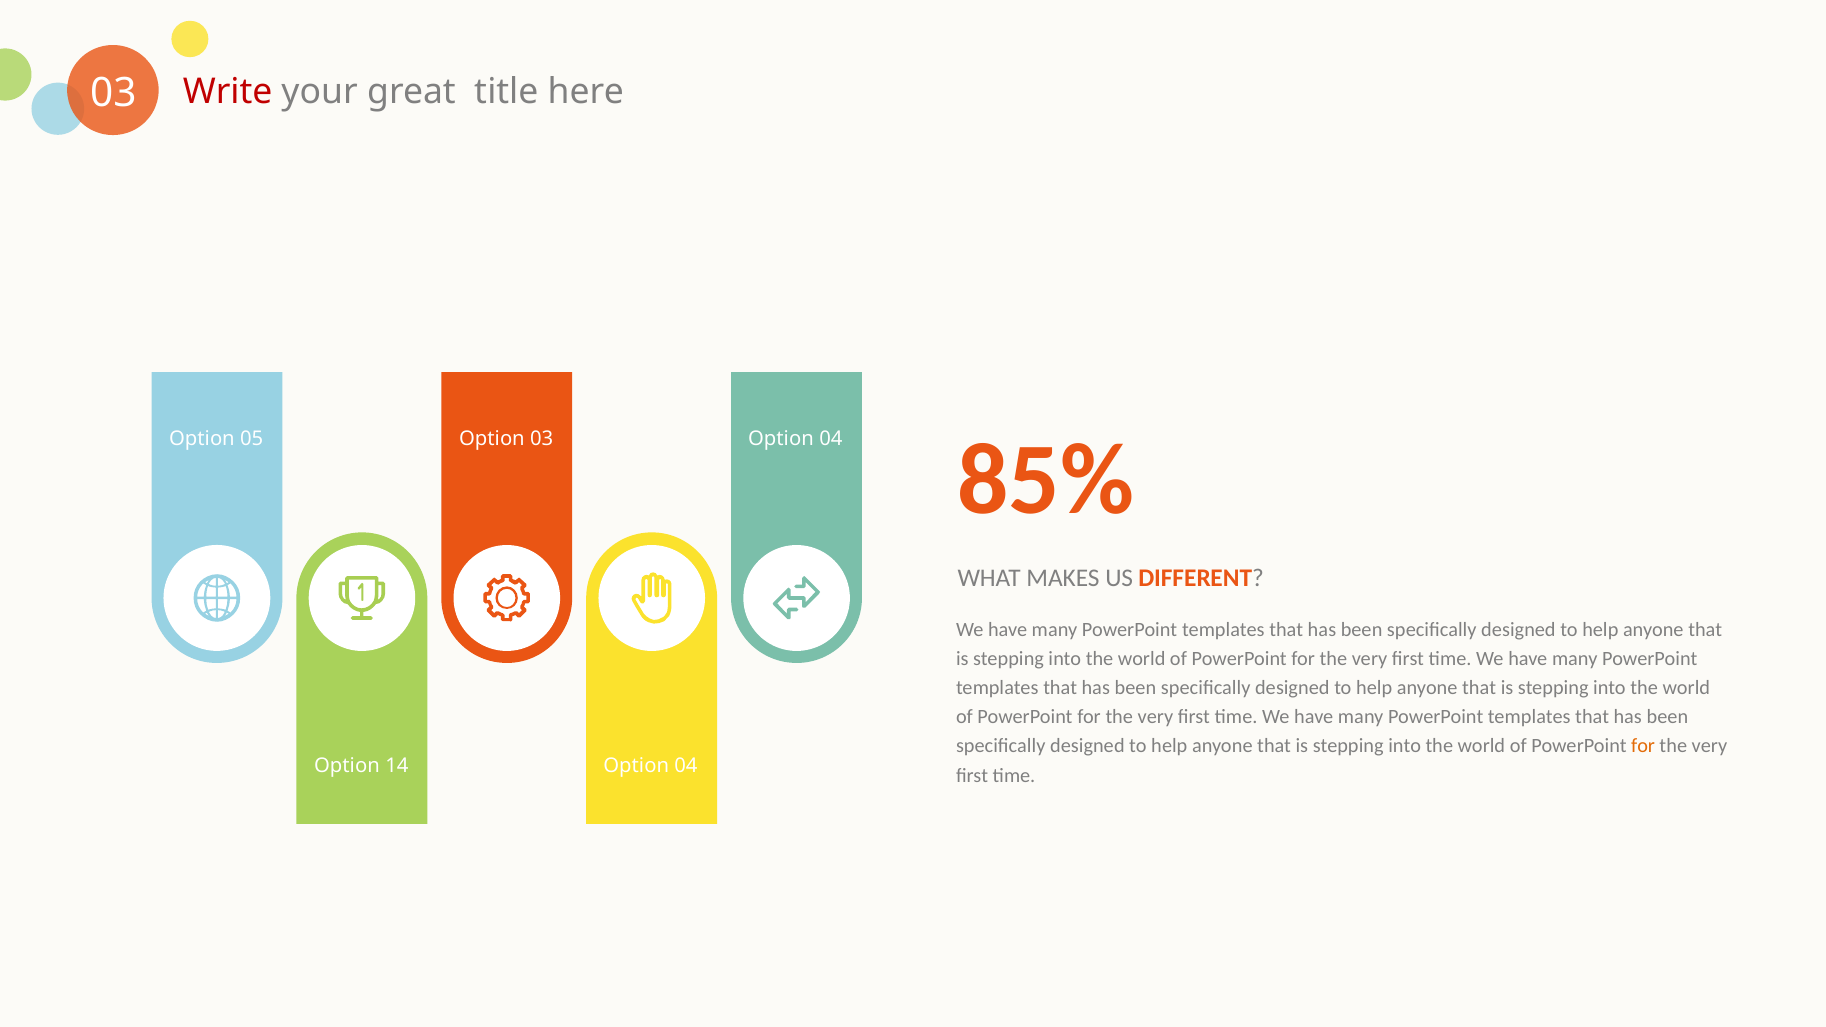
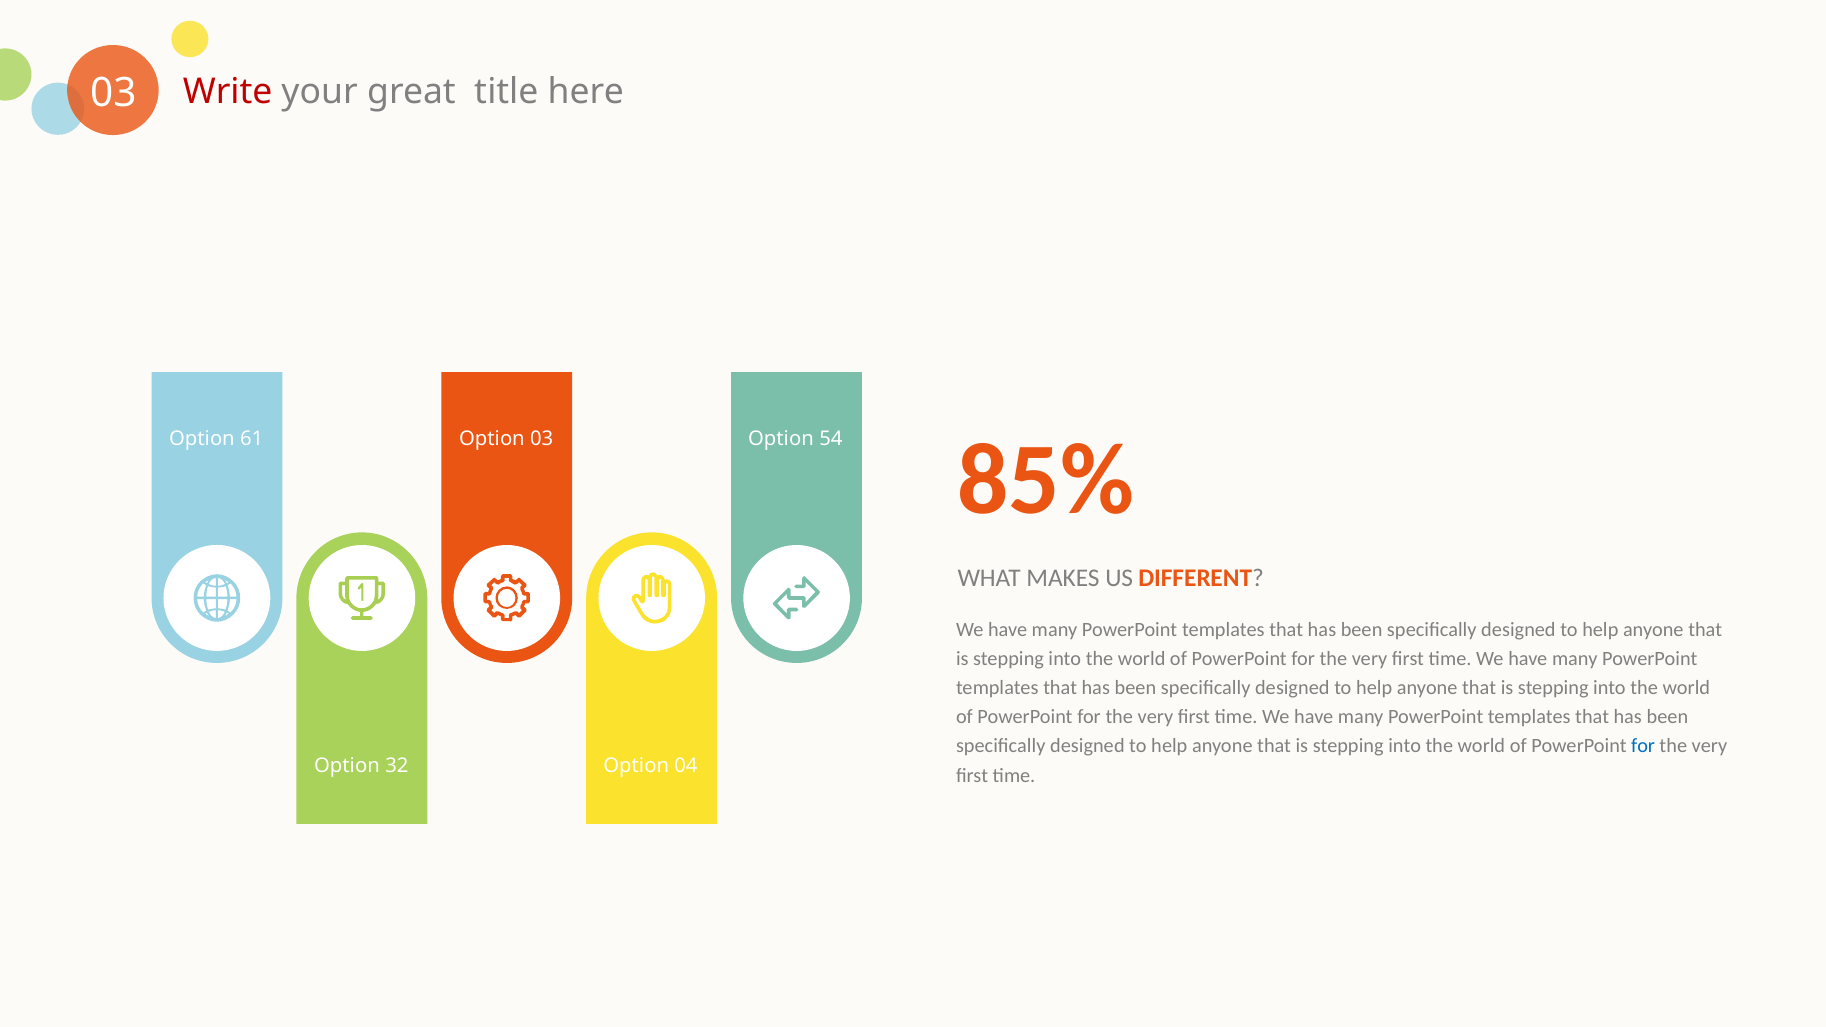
05: 05 -> 61
03 Option 04: 04 -> 54
for at (1643, 746) colour: orange -> blue
14: 14 -> 32
